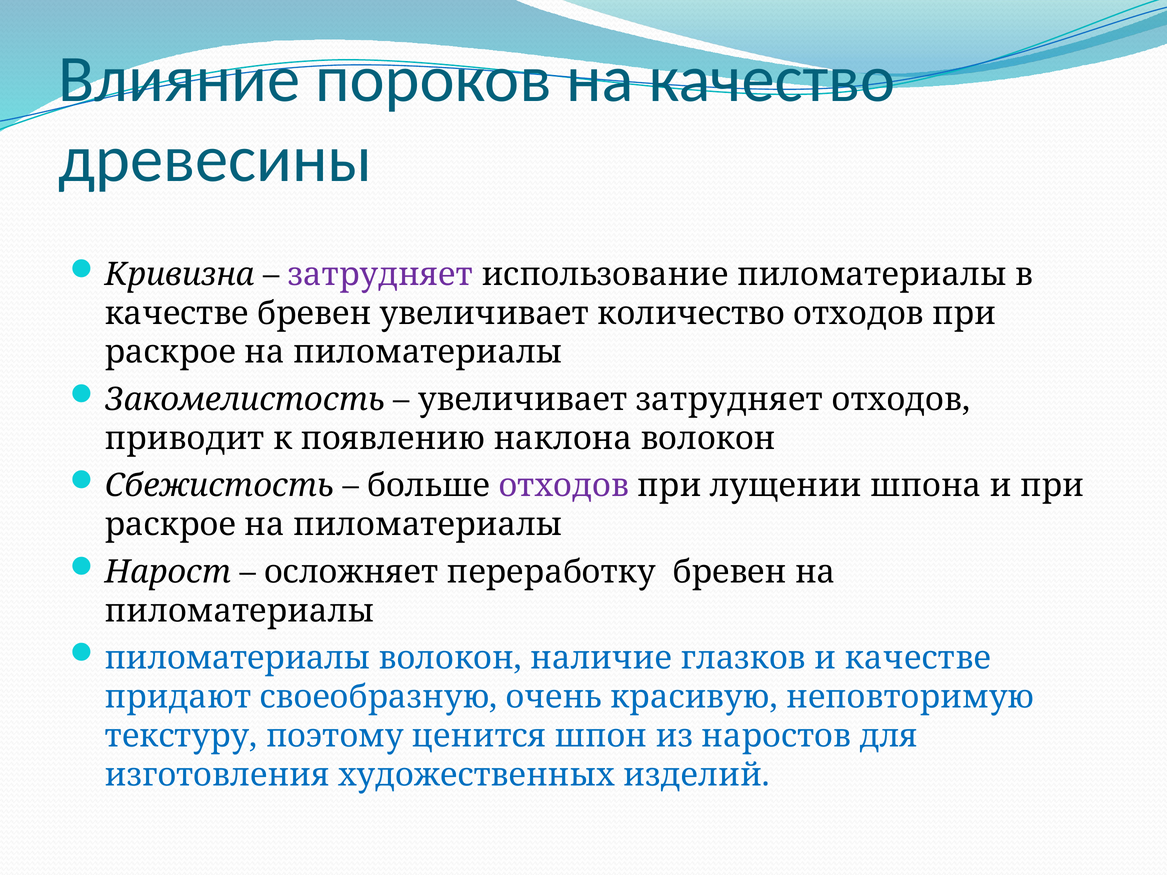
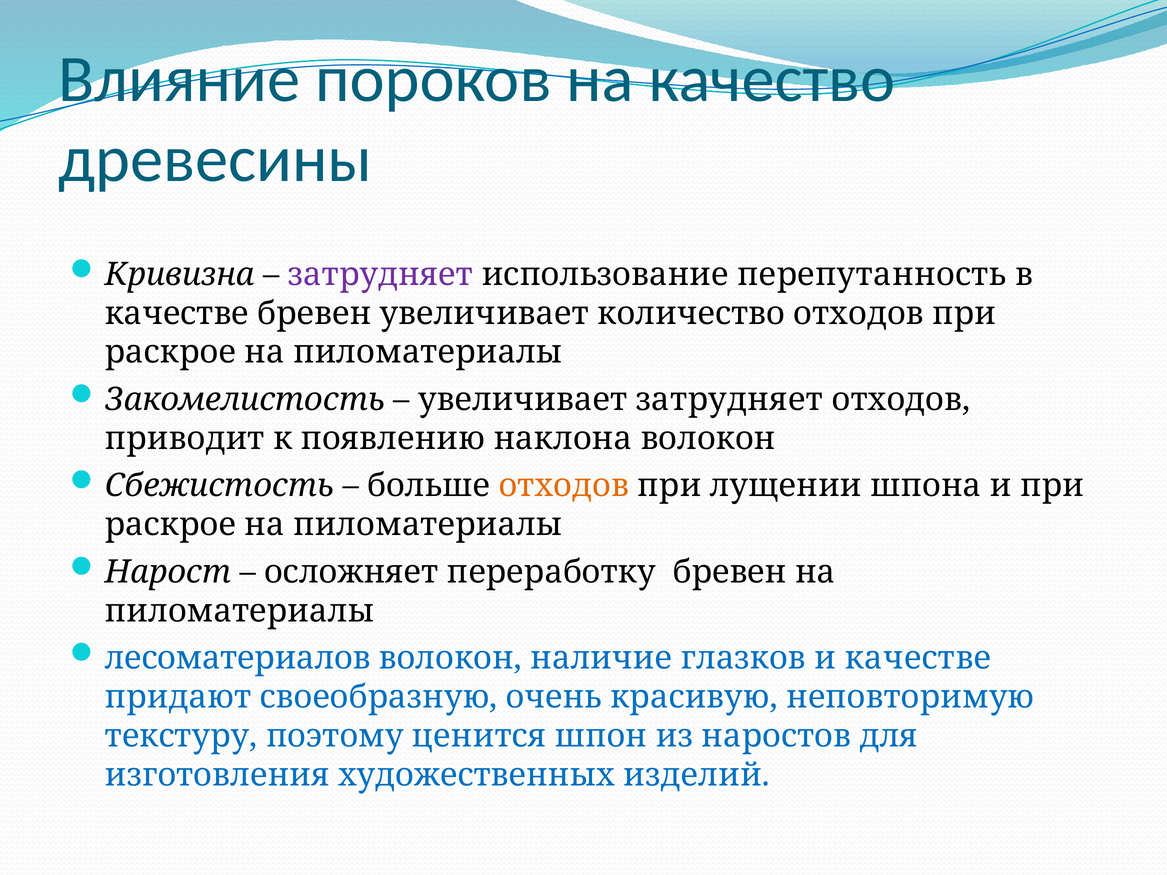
использование пиломатериалы: пиломатериалы -> перепутанность
отходов at (564, 486) colour: purple -> orange
пиломатериалы at (238, 658): пиломатериалы -> лесоматериалов
